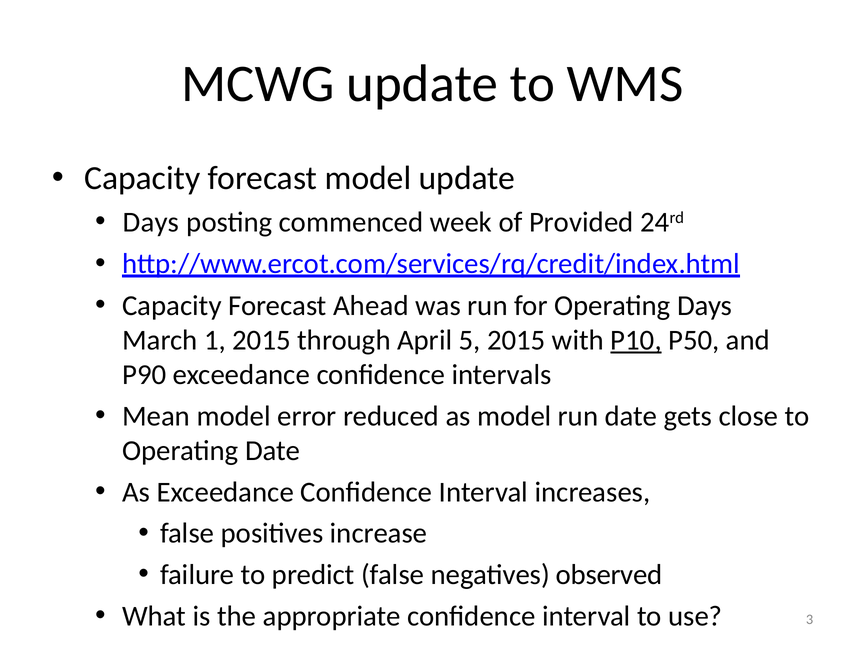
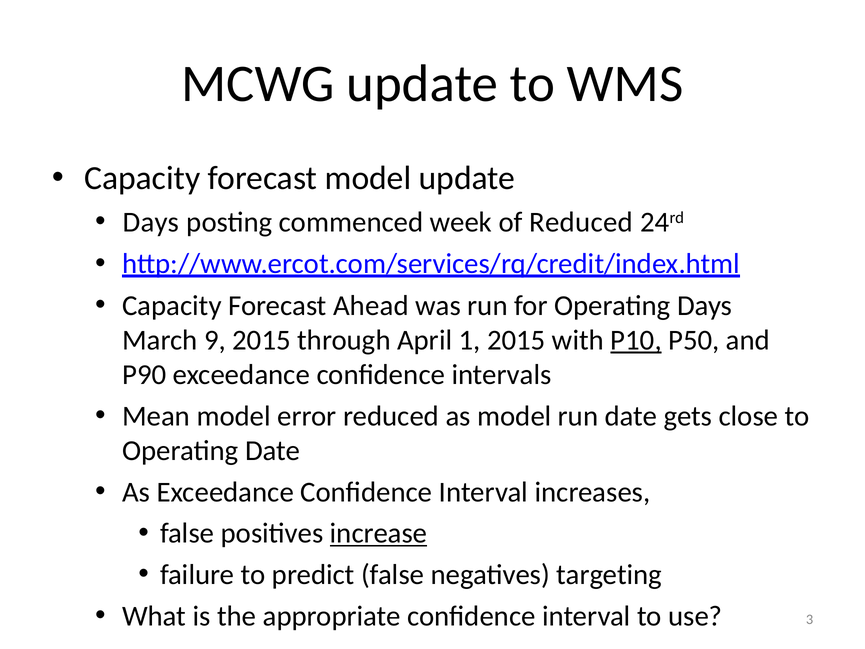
of Provided: Provided -> Reduced
1: 1 -> 9
5: 5 -> 1
increase underline: none -> present
observed: observed -> targeting
